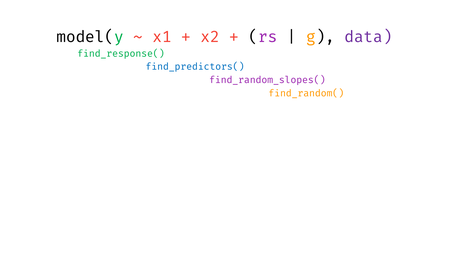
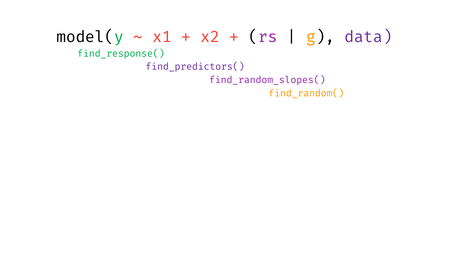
find_predictors( colour: blue -> purple
